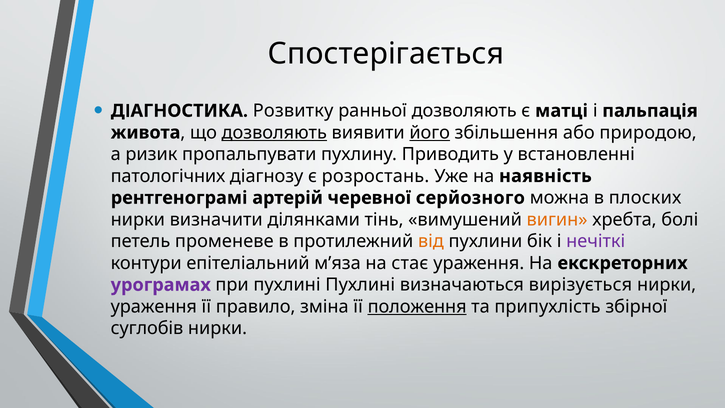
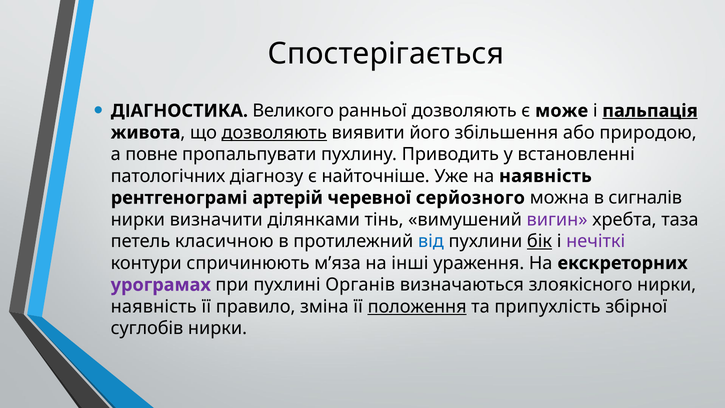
Розвитку: Розвитку -> Великого
матці: матці -> може
пальпація underline: none -> present
його underline: present -> none
ризик: ризик -> повне
розростань: розростань -> найточніше
плоских: плоских -> сигналів
вигин colour: orange -> purple
болі: болі -> таза
променеве: променеве -> класичною
від colour: orange -> blue
бік underline: none -> present
епітеліальний: епітеліальний -> спричинюють
стає: стає -> інші
пухлині Пухлині: Пухлині -> Органів
вирізується: вирізується -> злоякісного
ураження at (154, 306): ураження -> наявність
